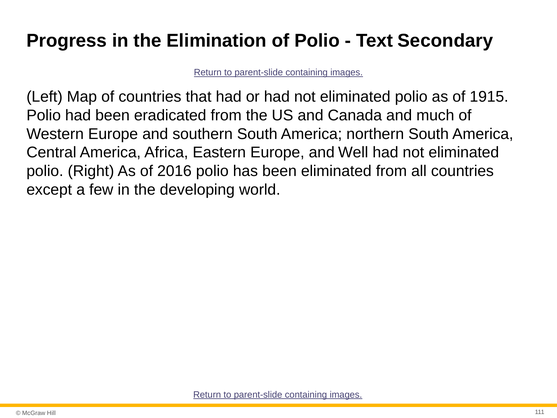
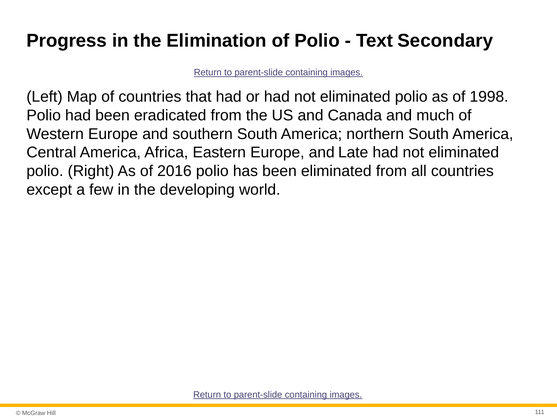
1915: 1915 -> 1998
Well: Well -> Late
